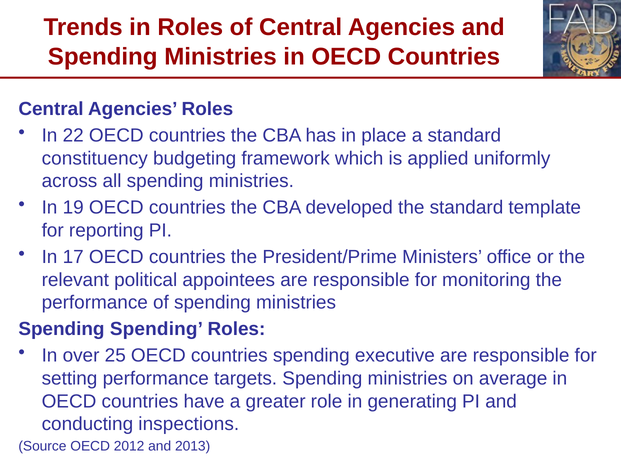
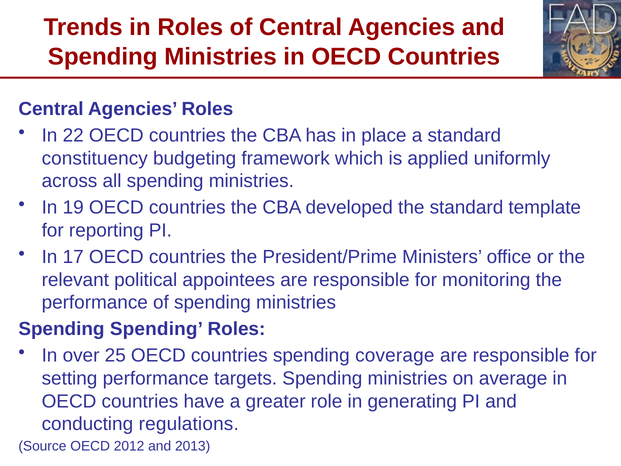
executive: executive -> coverage
inspections: inspections -> regulations
